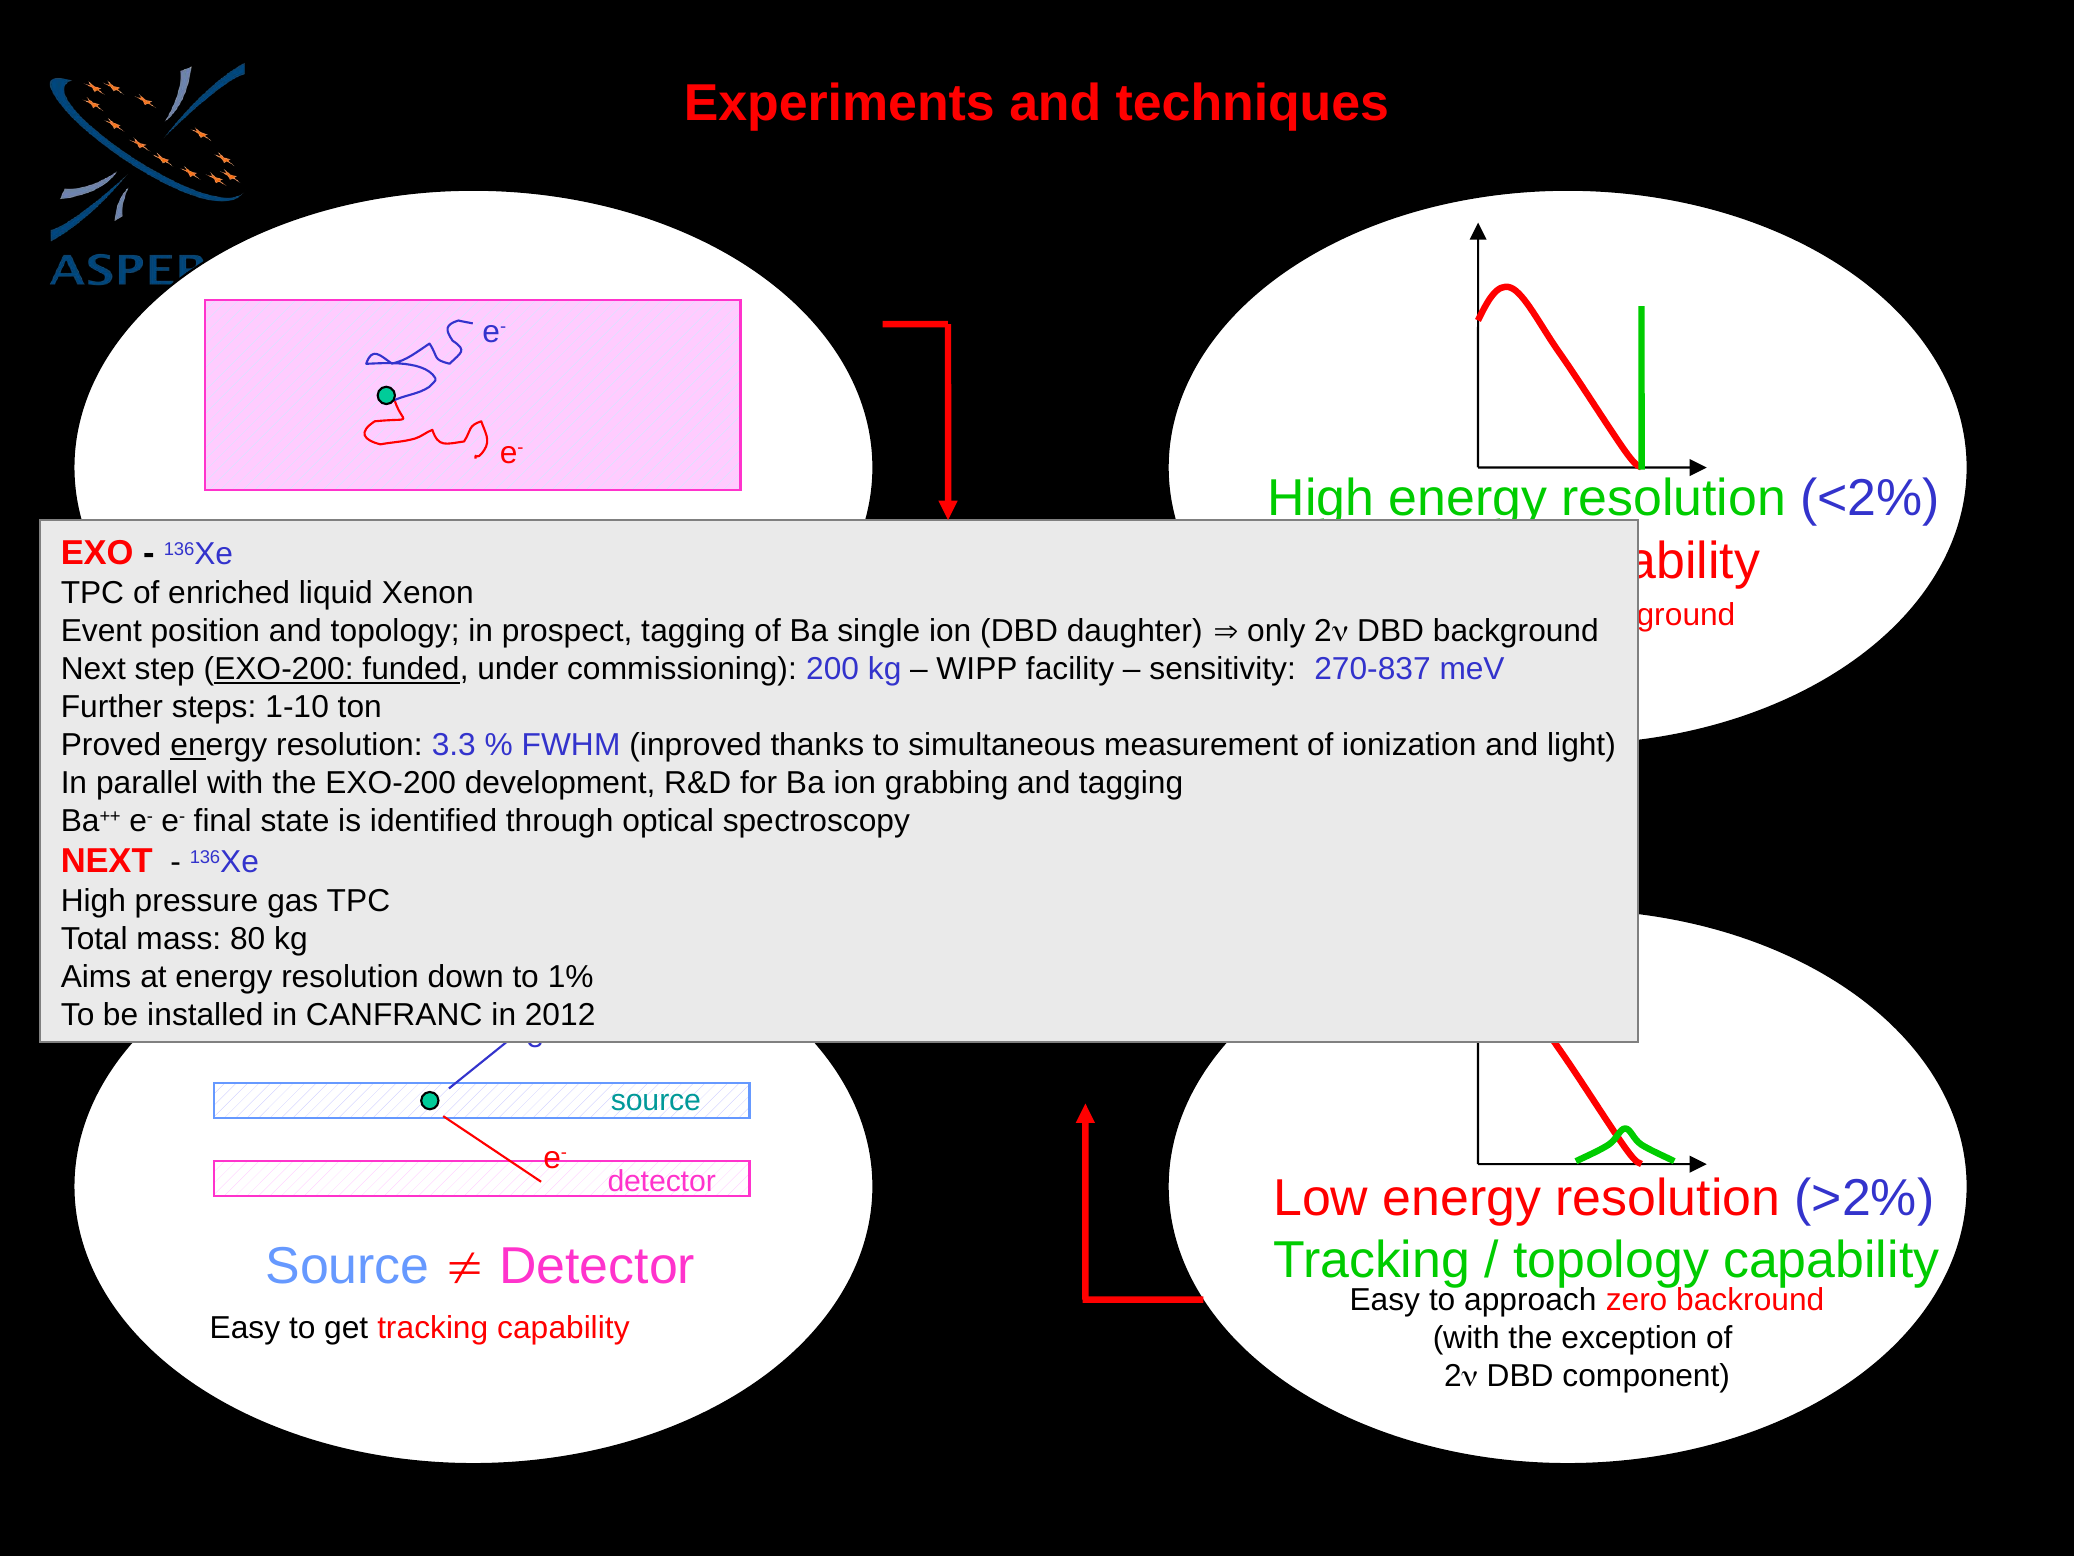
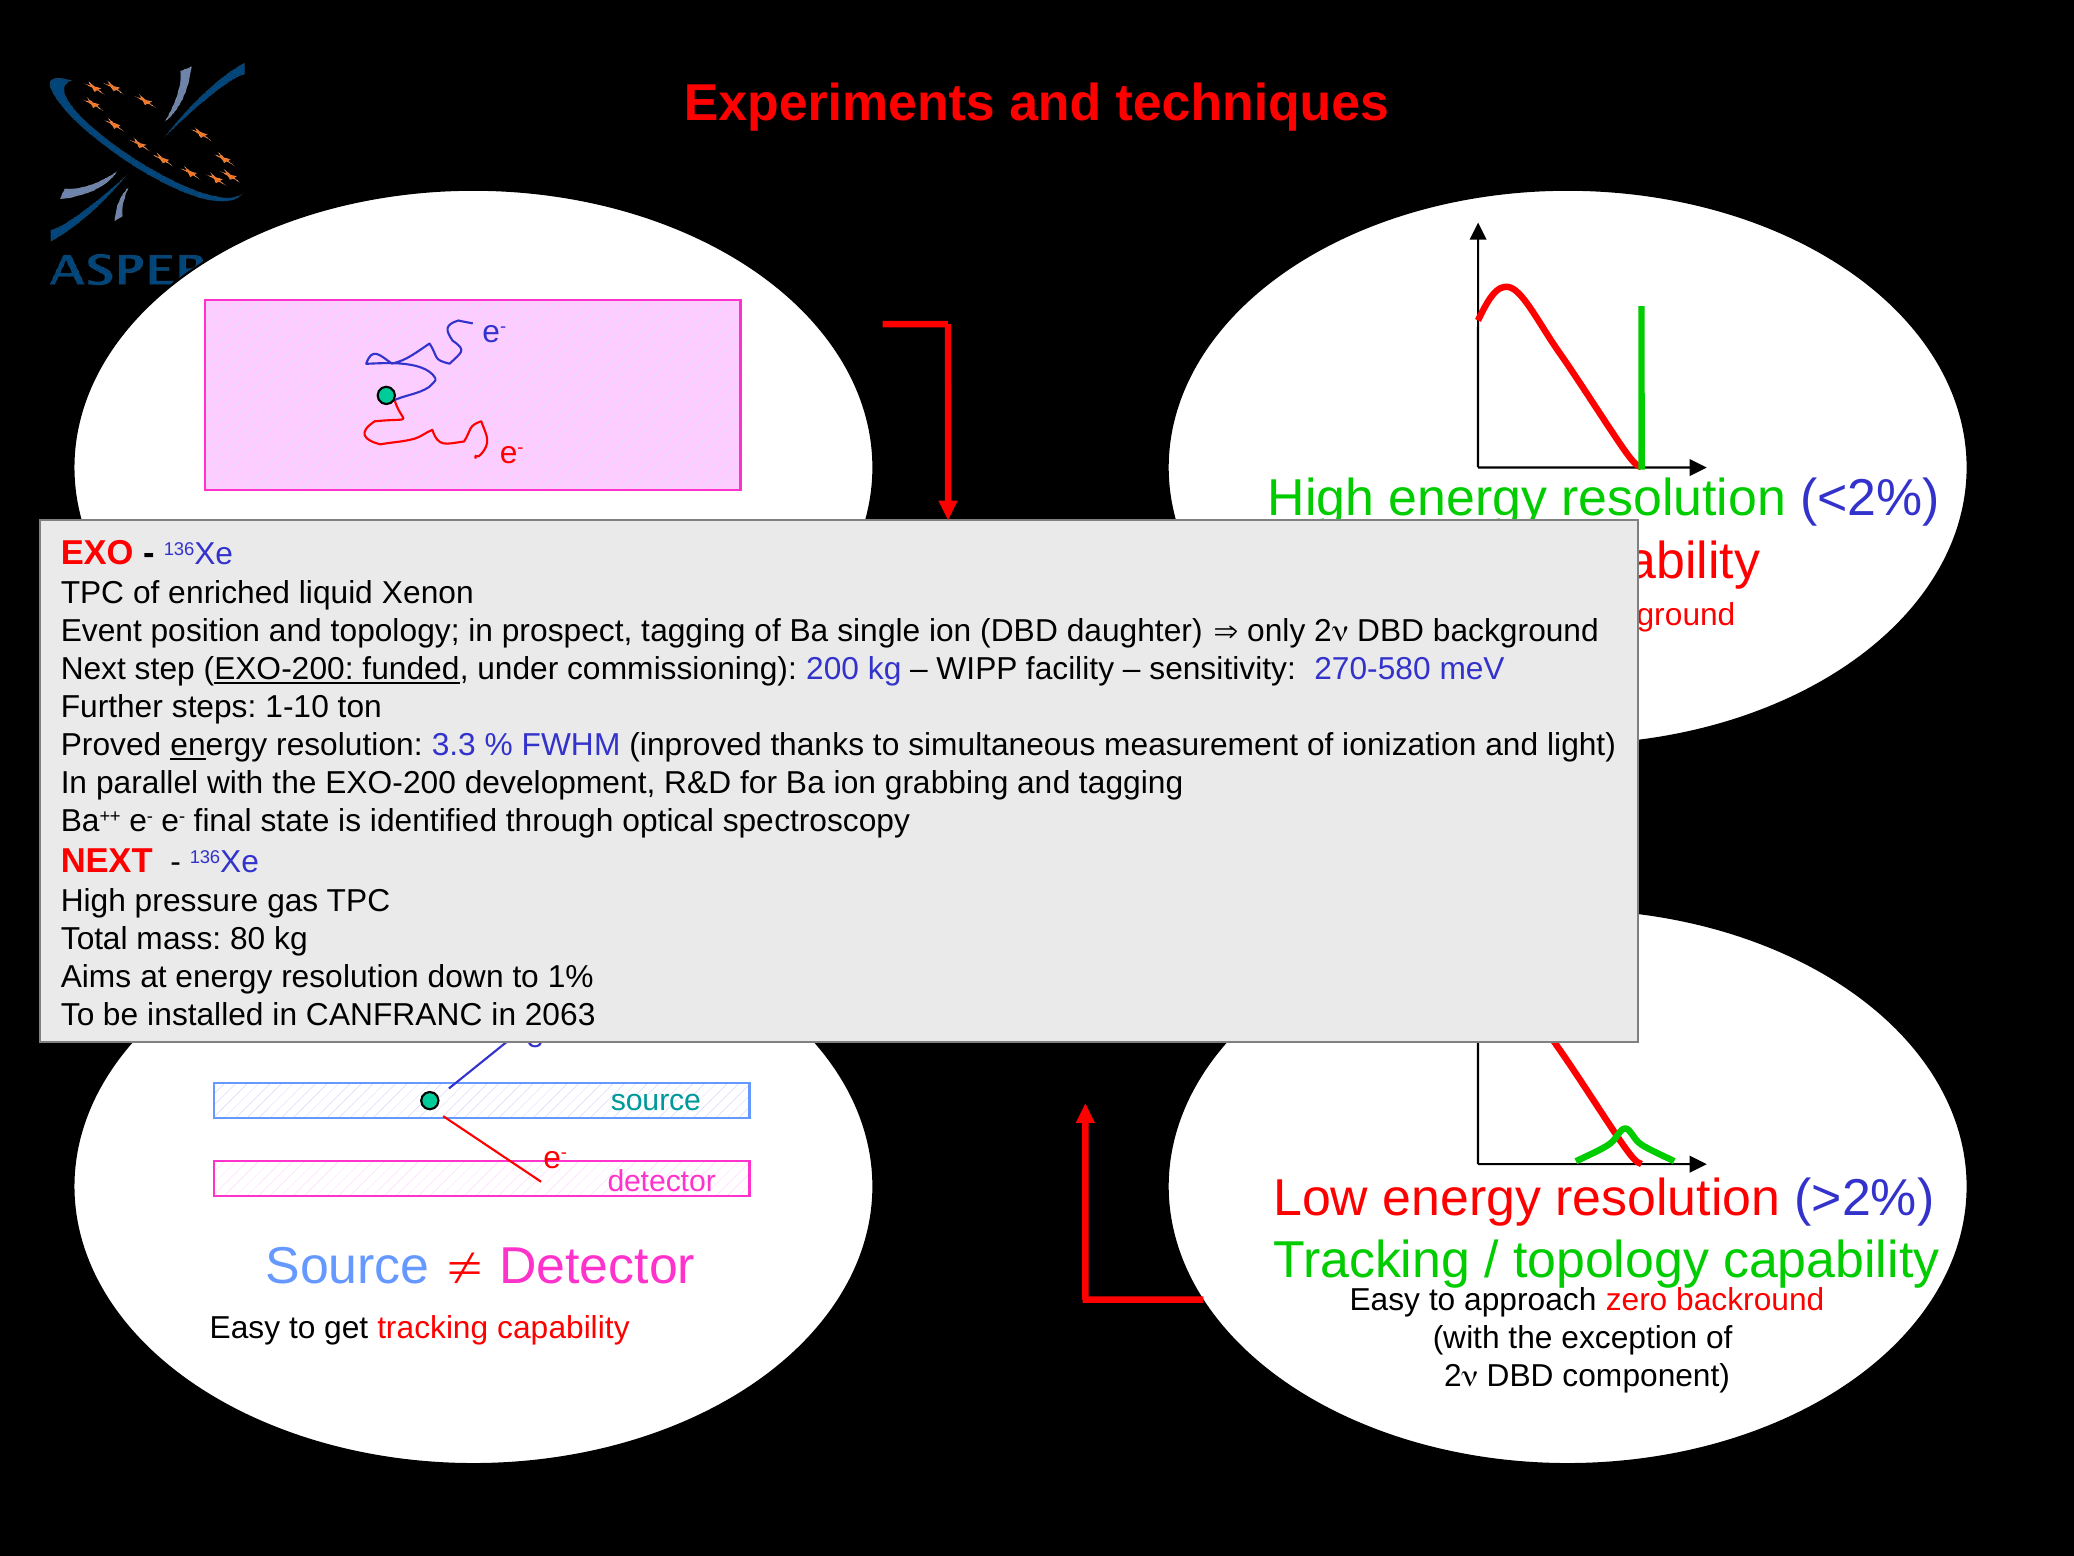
270-837: 270-837 -> 270-580
2012: 2012 -> 2063
